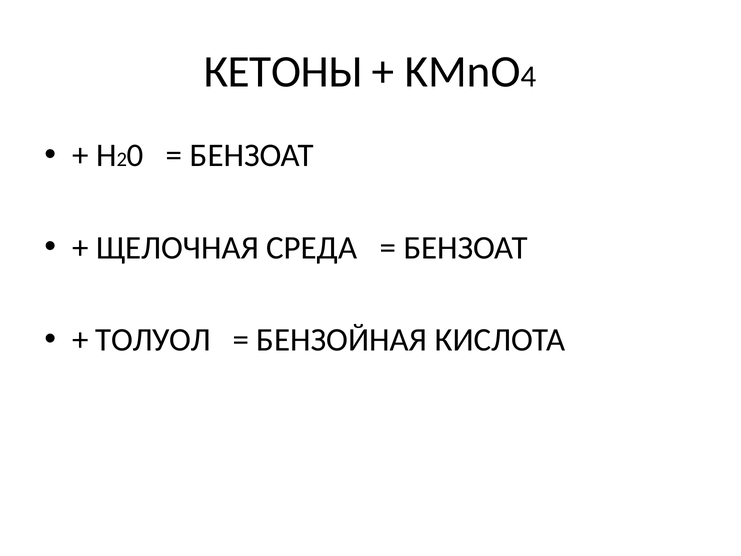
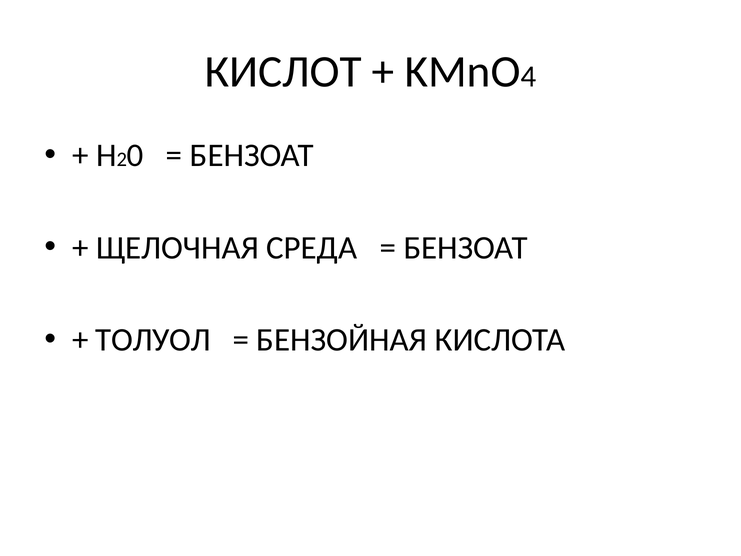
КЕТОНЫ: КЕТОНЫ -> КИСЛОТ
